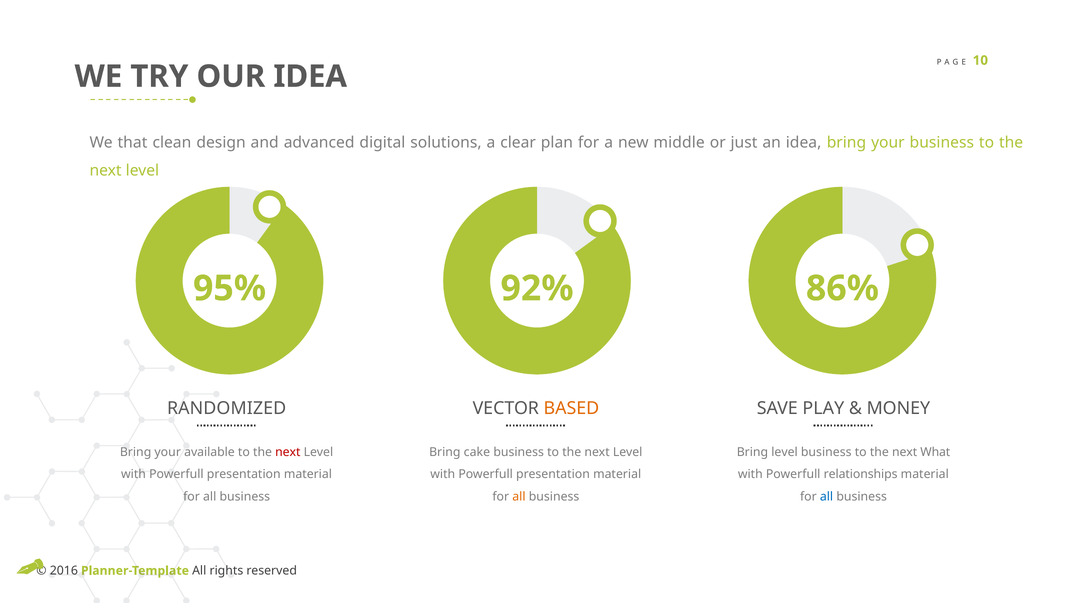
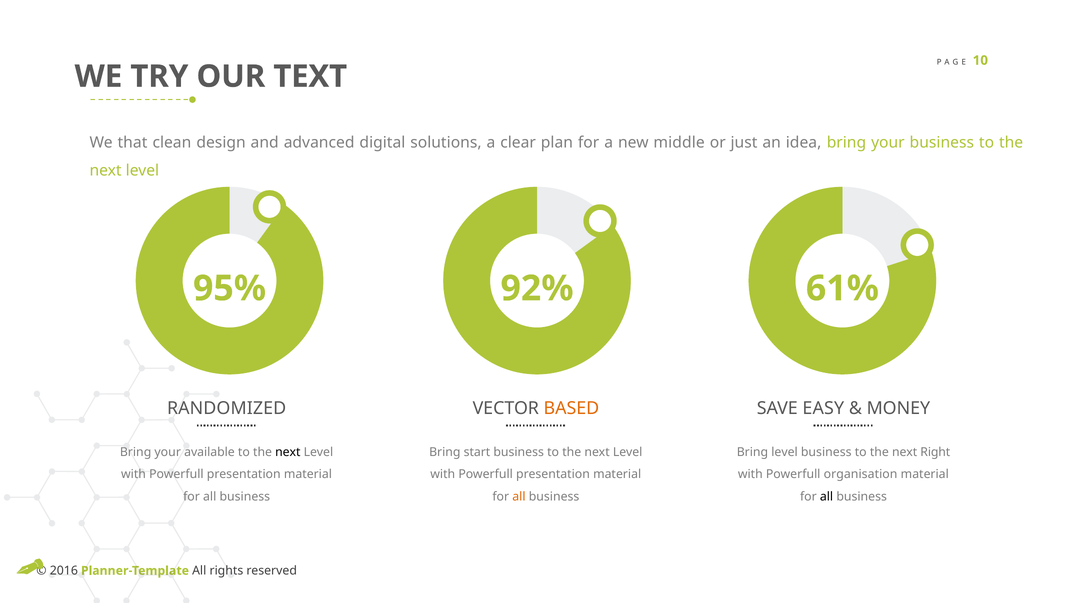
OUR IDEA: IDEA -> TEXT
86%: 86% -> 61%
PLAY: PLAY -> EASY
next at (288, 452) colour: red -> black
cake: cake -> start
What: What -> Right
relationships: relationships -> organisation
all at (827, 496) colour: blue -> black
